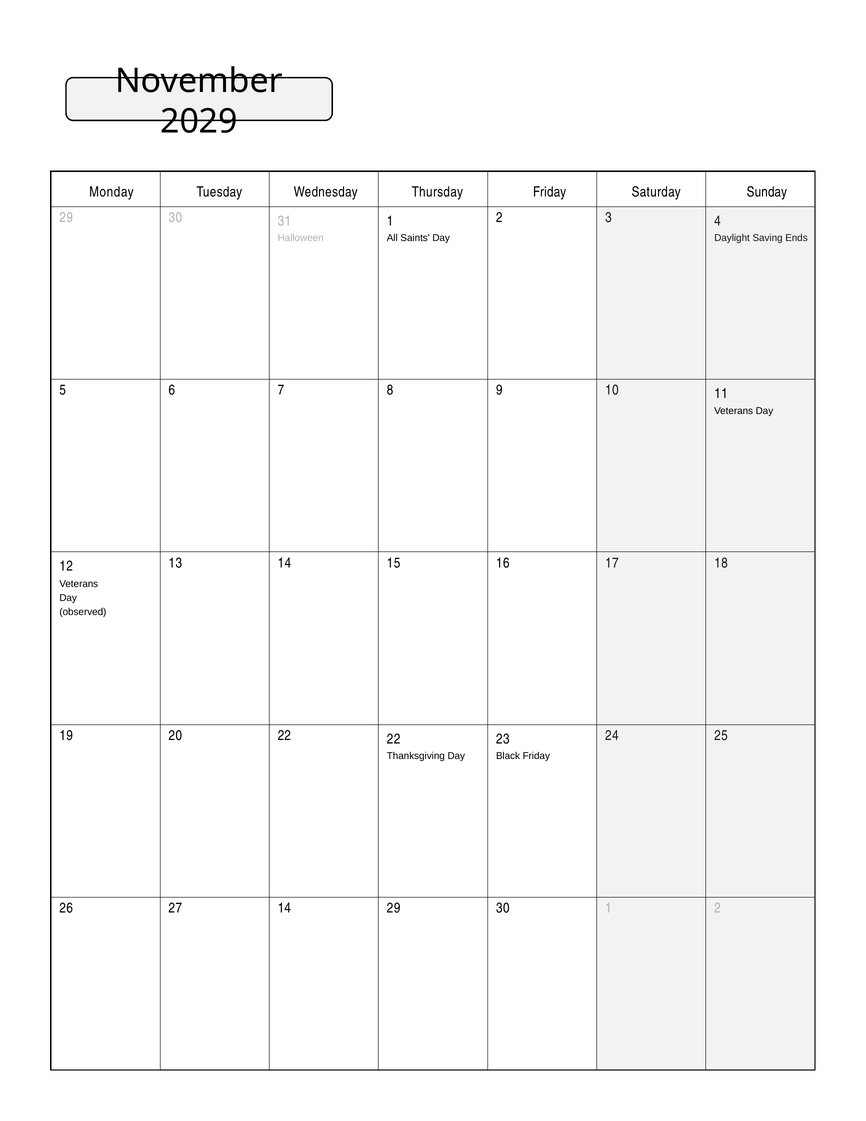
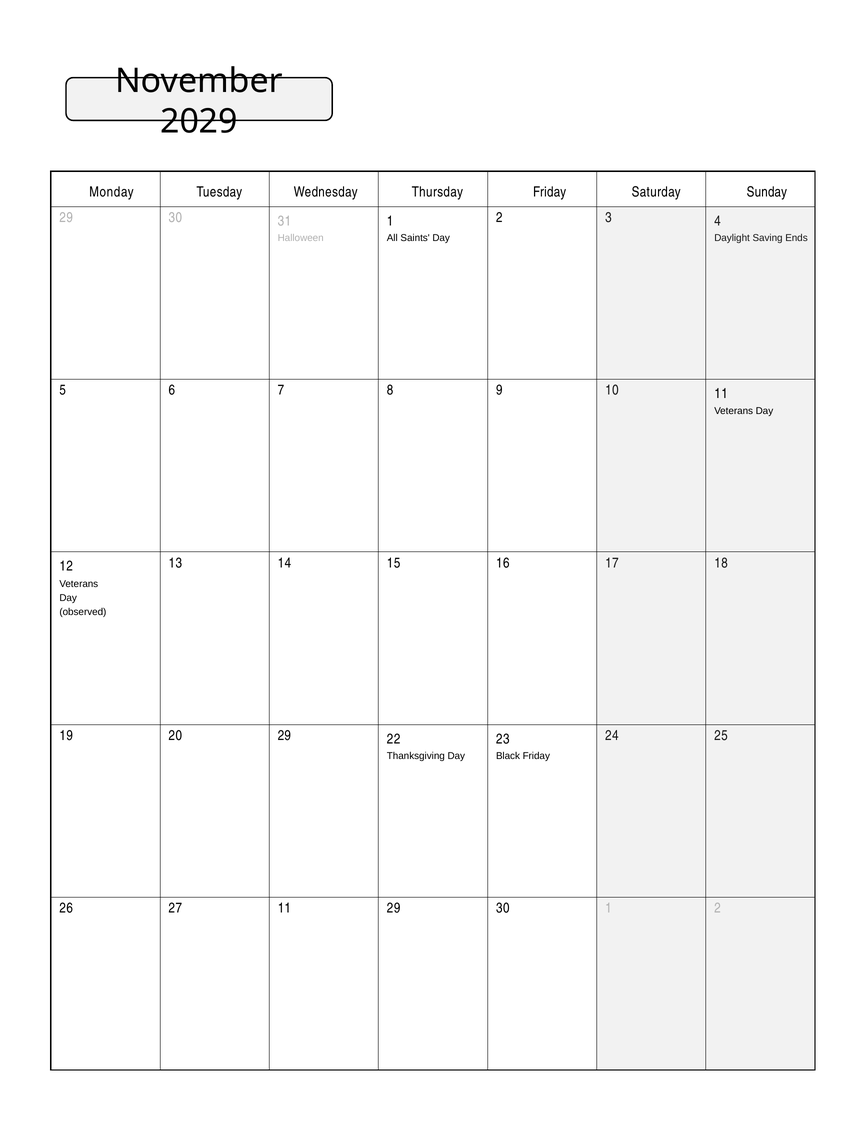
20 22: 22 -> 29
27 14: 14 -> 11
